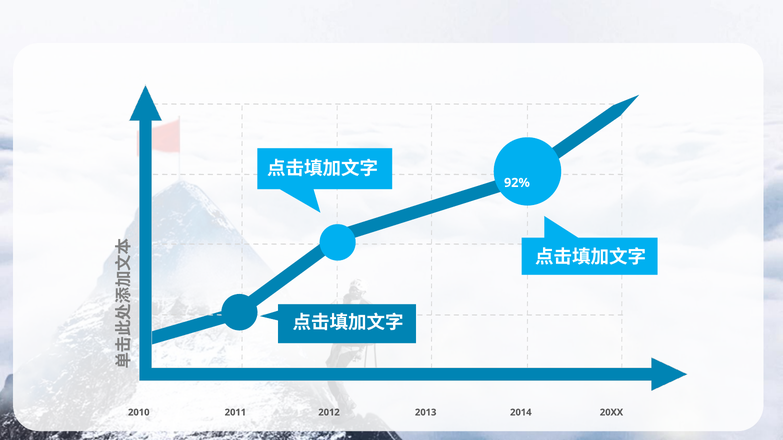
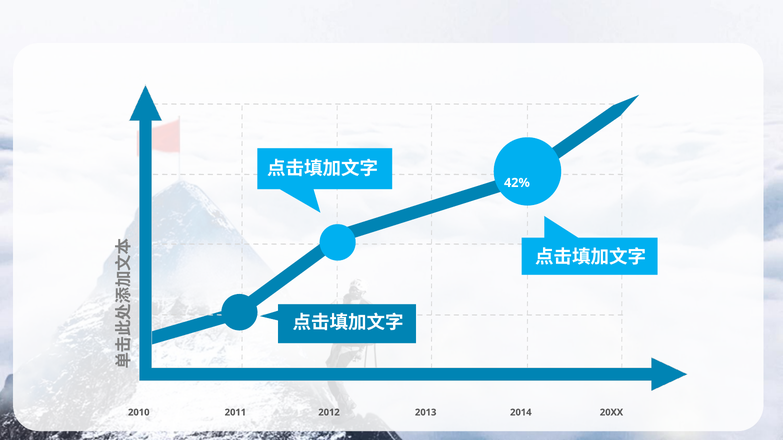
92%: 92% -> 42%
